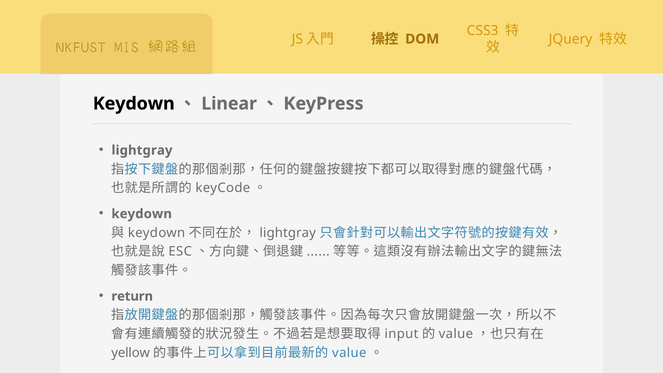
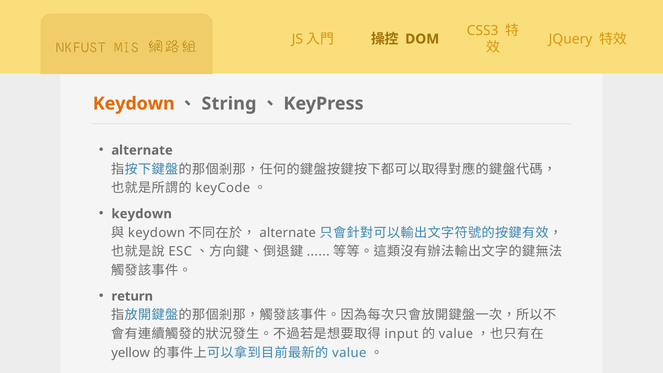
Keydown at (134, 104) colour: black -> orange
Linear: Linear -> String
lightgray at (142, 150): lightgray -> alternate
lightgray at (288, 233): lightgray -> alternate
